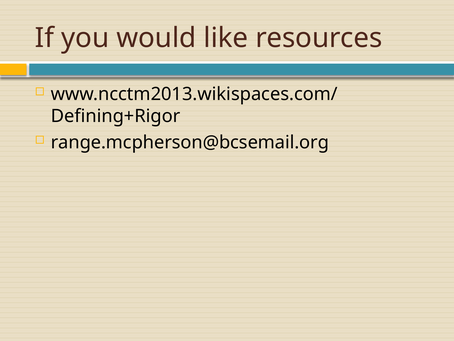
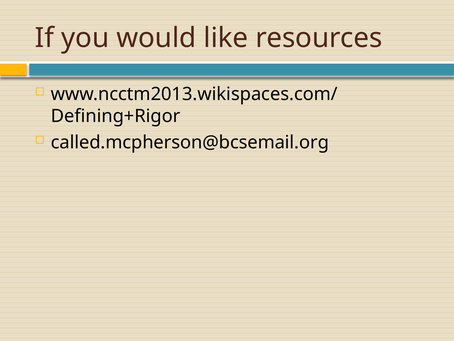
range.mcpherson@bcsemail.org: range.mcpherson@bcsemail.org -> called.mcpherson@bcsemail.org
